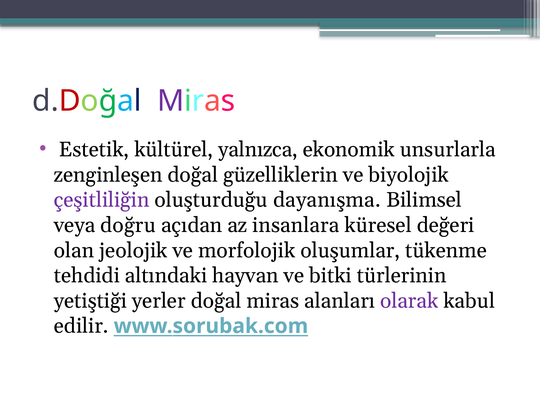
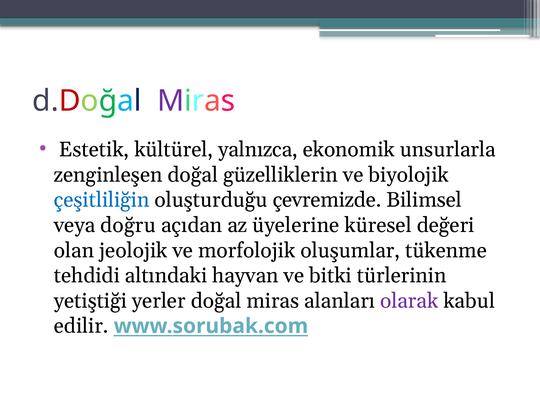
çeşitliliğin colour: purple -> blue
dayanışma: dayanışma -> çevremizde
insanlara: insanlara -> üyelerine
